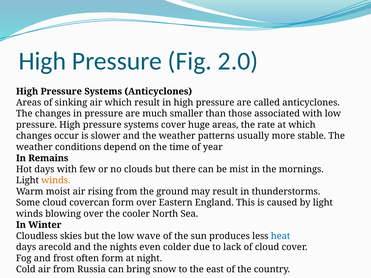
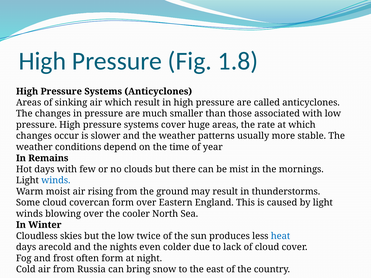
2.0: 2.0 -> 1.8
winds at (56, 181) colour: orange -> blue
wave: wave -> twice
